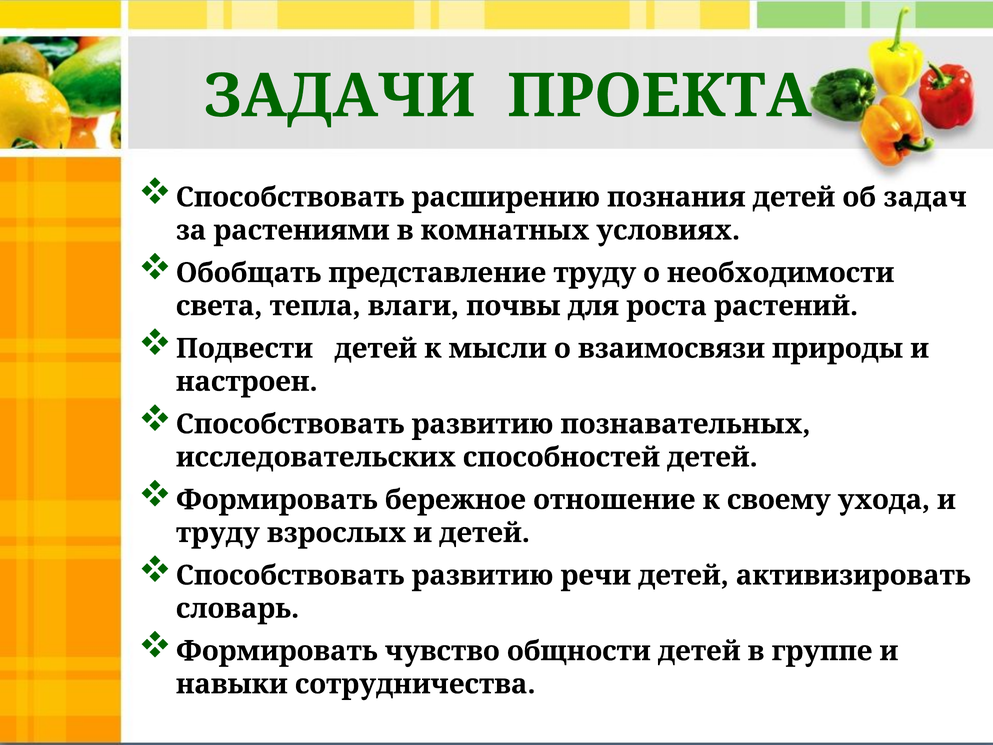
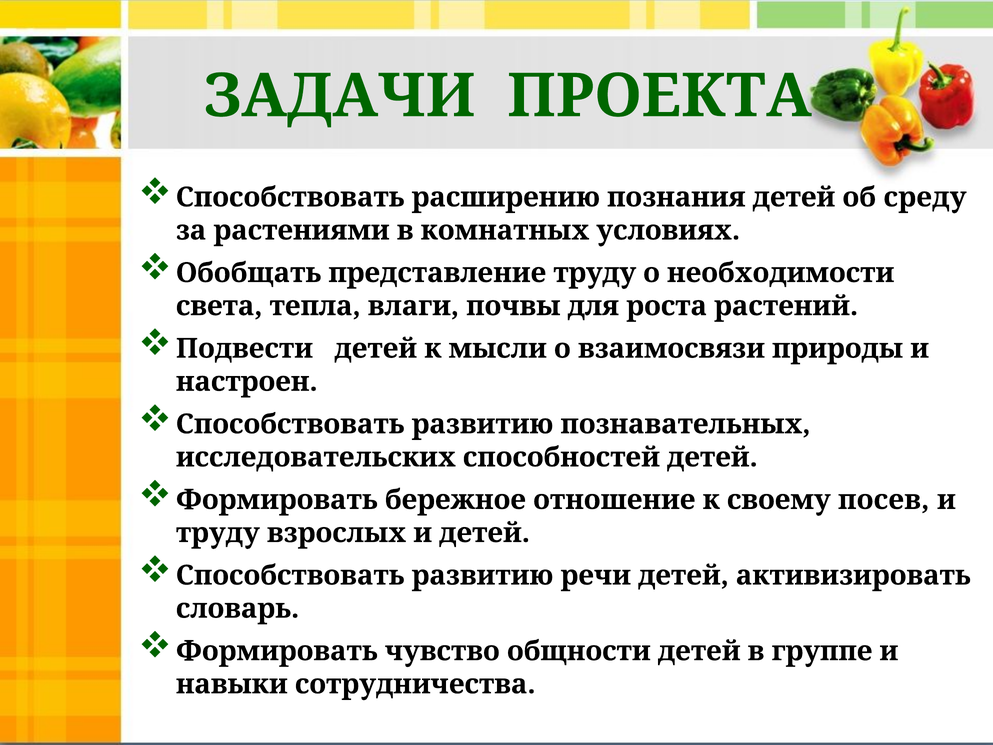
задач: задач -> среду
ухода: ухода -> посев
